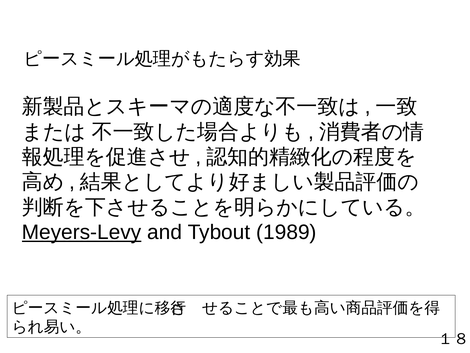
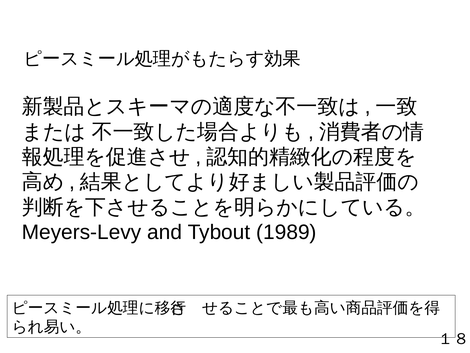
Meyers-Levy underline: present -> none
